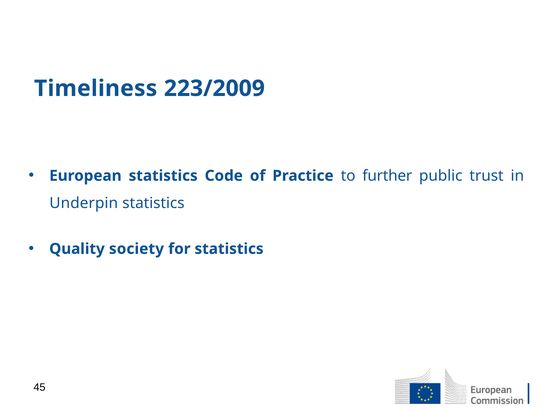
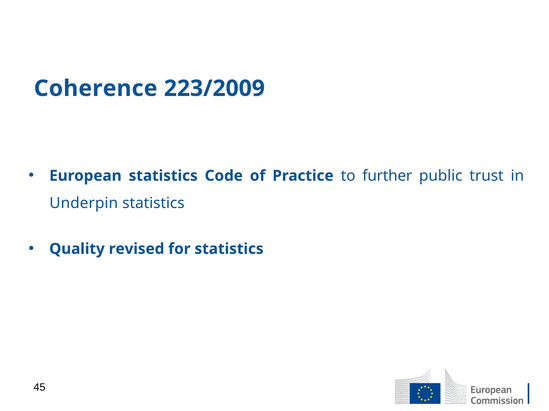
Timeliness: Timeliness -> Coherence
society: society -> revised
